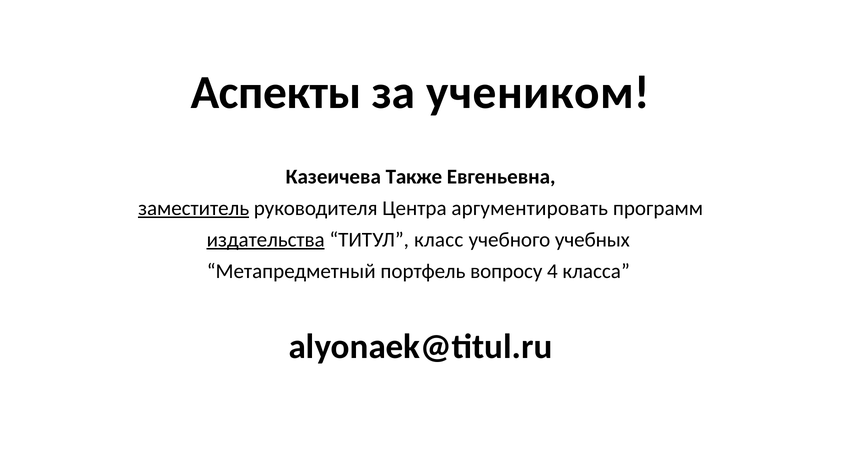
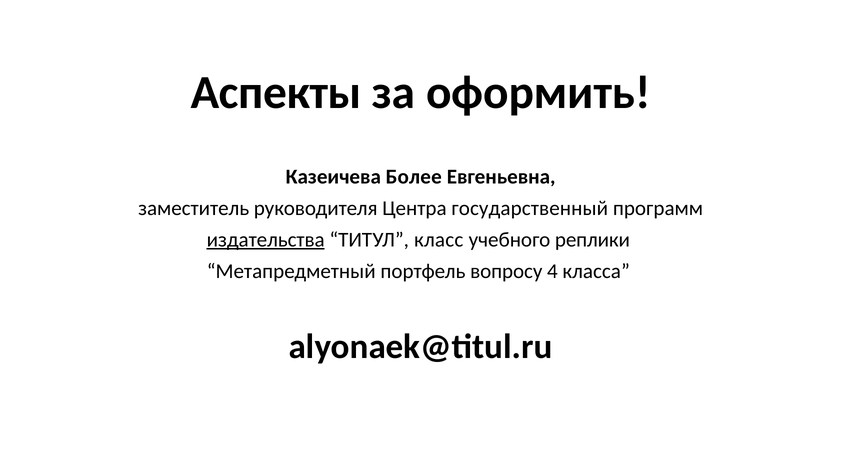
учеником: учеником -> оформить
Также: Также -> Более
заместитель underline: present -> none
аргументировать: аргументировать -> государственный
учебных: учебных -> реплики
